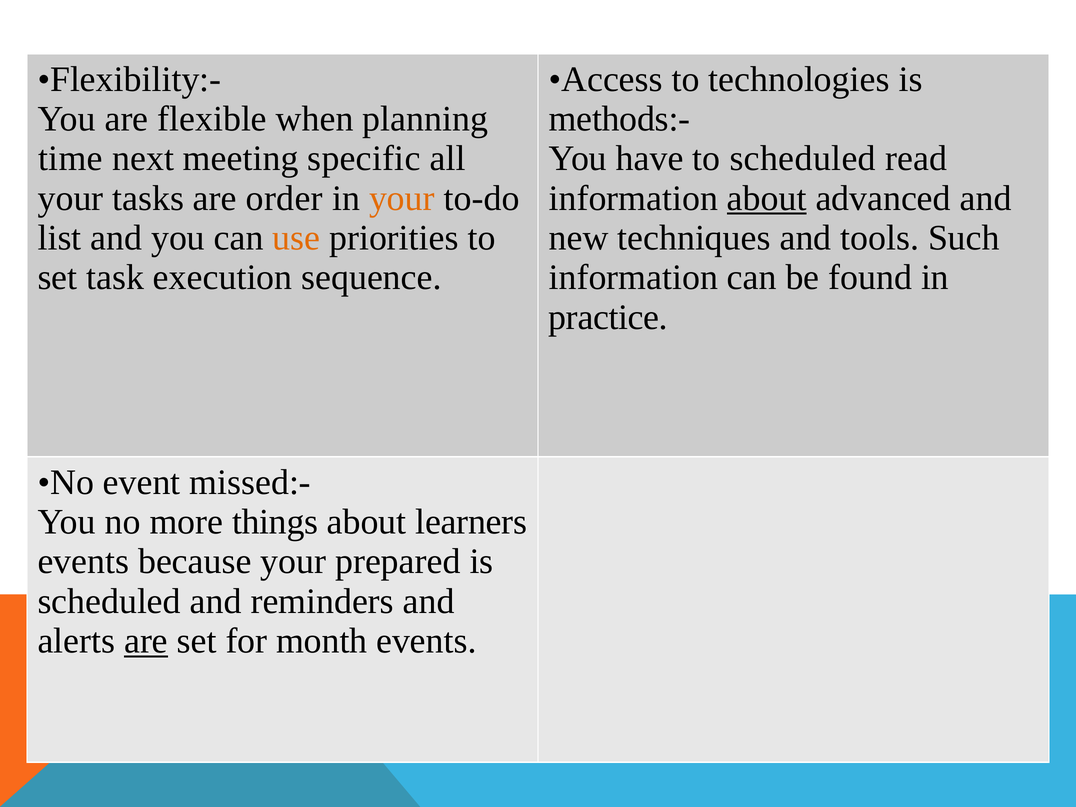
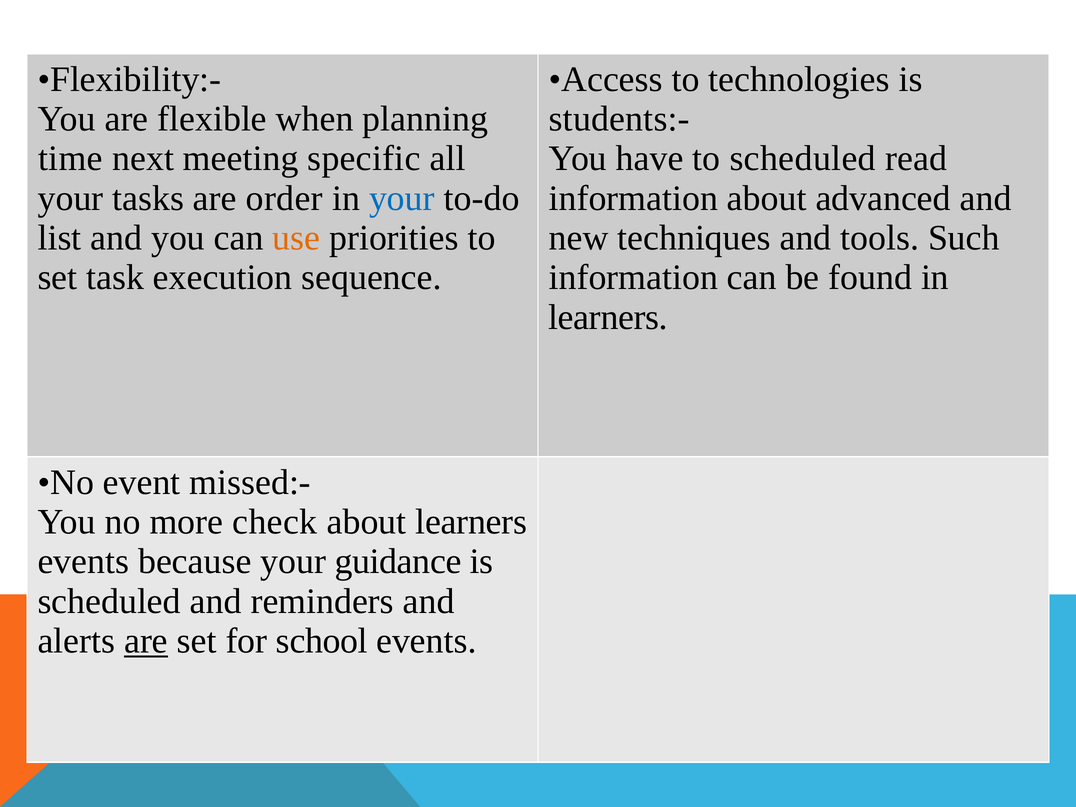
methods:-: methods:- -> students:-
your at (402, 198) colour: orange -> blue
about at (767, 198) underline: present -> none
practice at (608, 317): practice -> learners
things: things -> check
prepared: prepared -> guidance
month: month -> school
